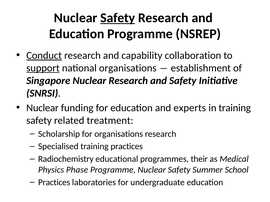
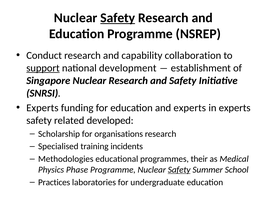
Conduct underline: present -> none
national organisations: organisations -> development
Nuclear at (42, 108): Nuclear -> Experts
in training: training -> experts
treatment: treatment -> developed
training practices: practices -> incidents
Radiochemistry: Radiochemistry -> Methodologies
Safety at (179, 170) underline: none -> present
